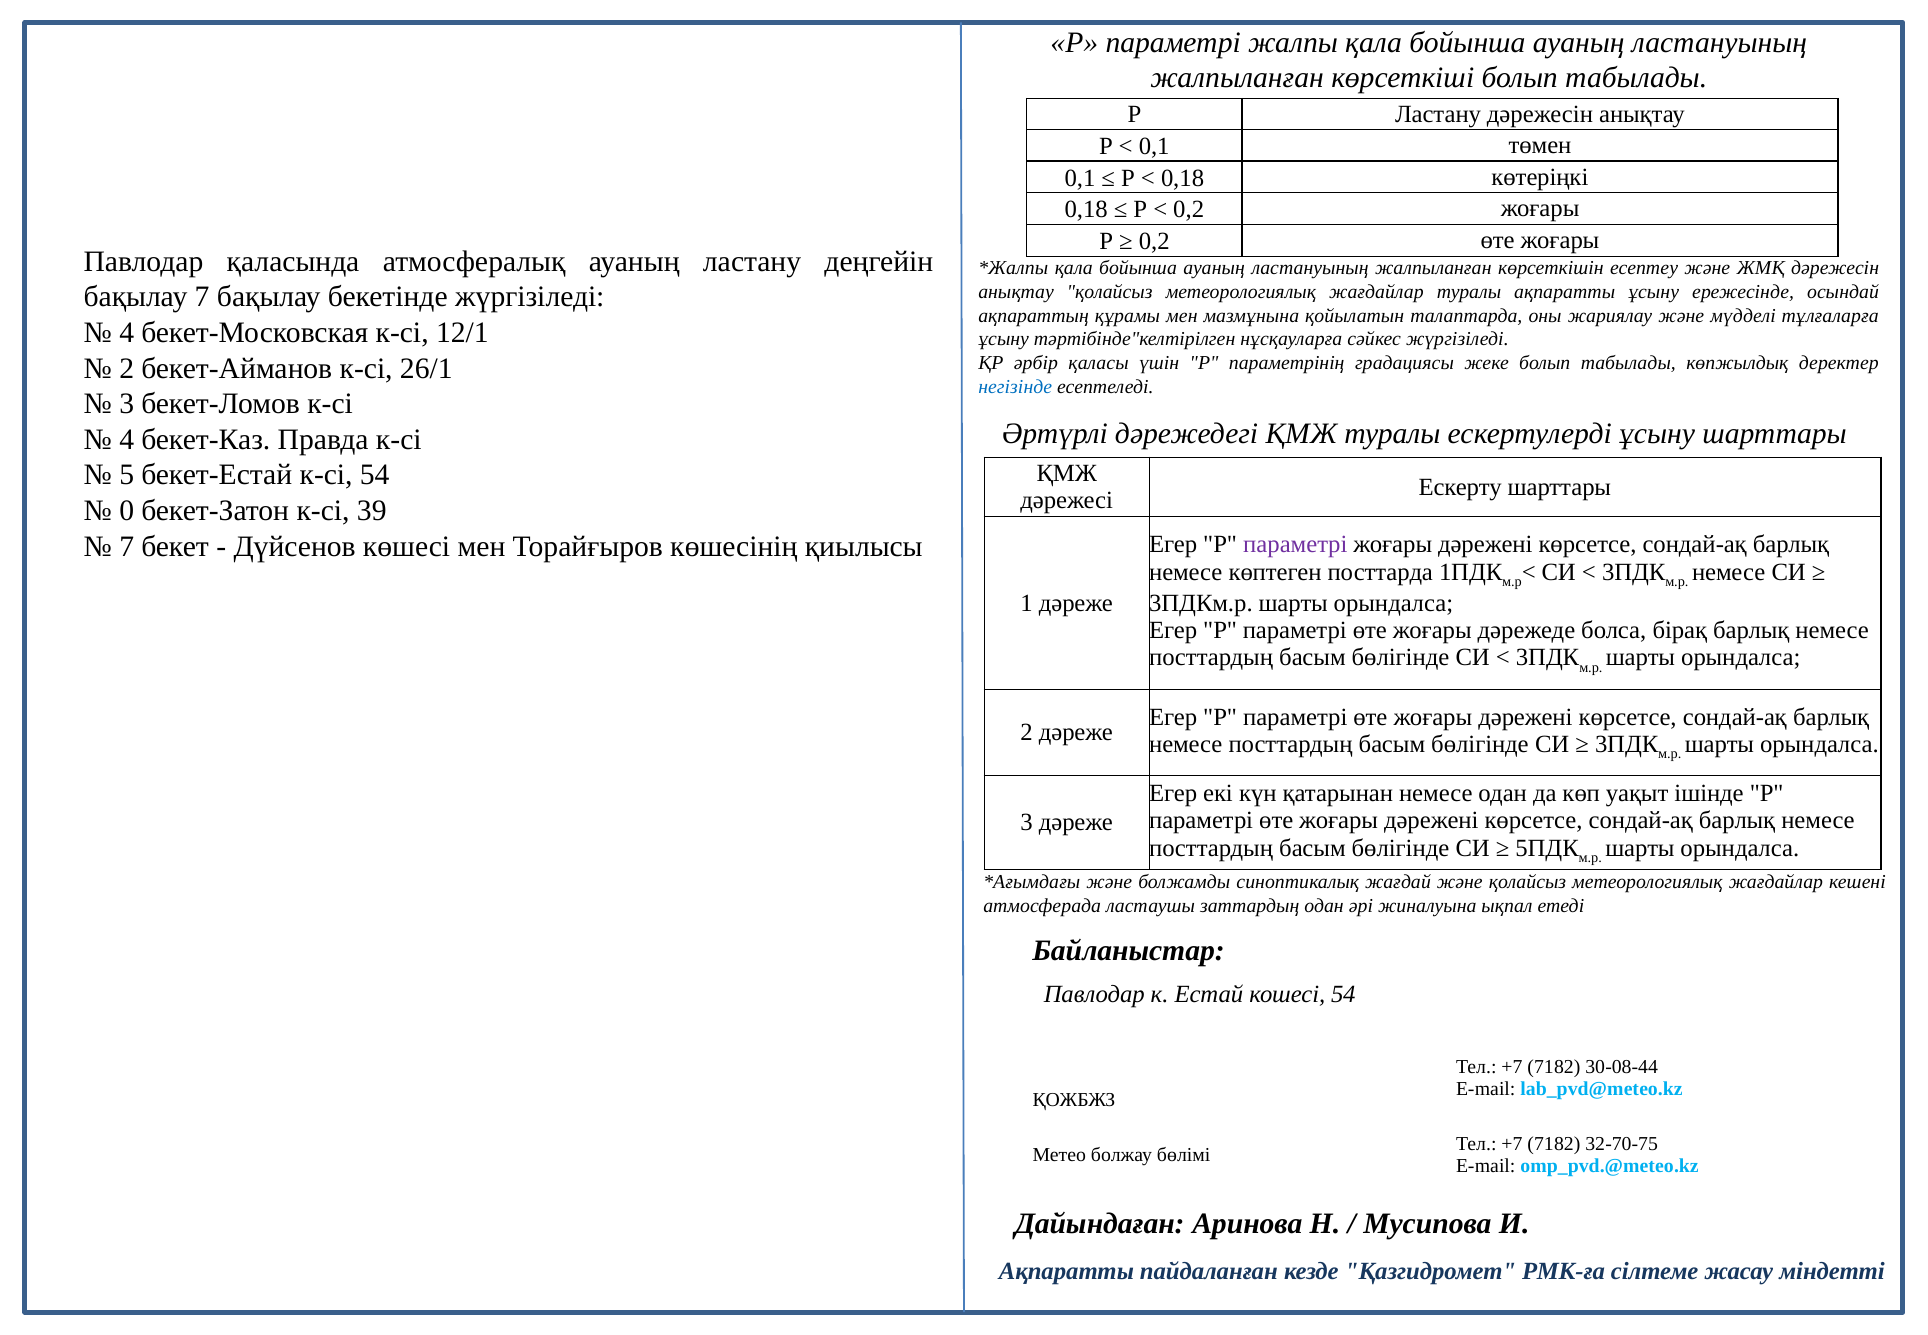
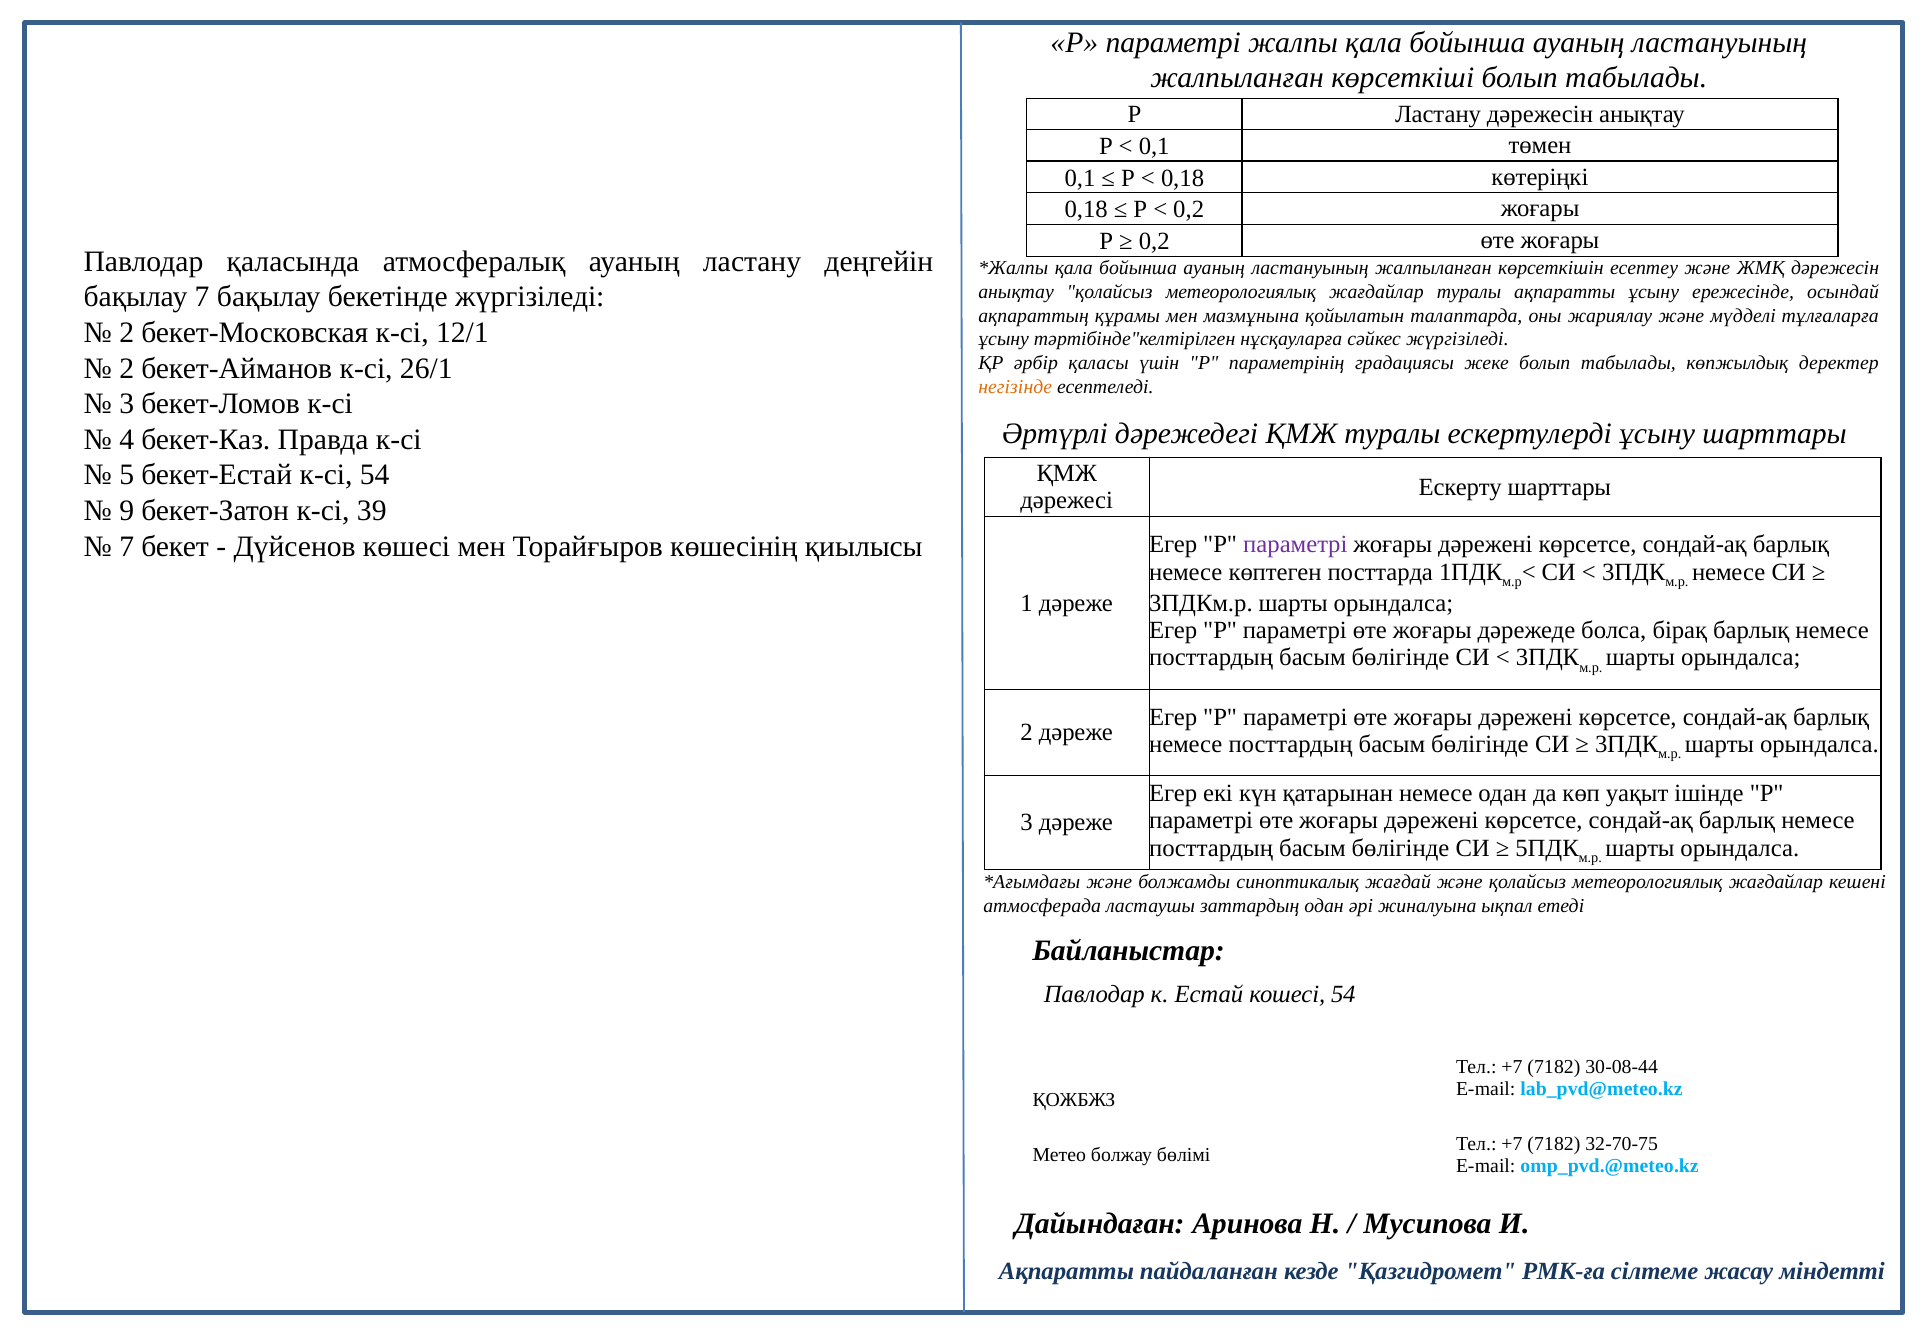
4 at (127, 333): 4 -> 2
негізінде colour: blue -> orange
0: 0 -> 9
